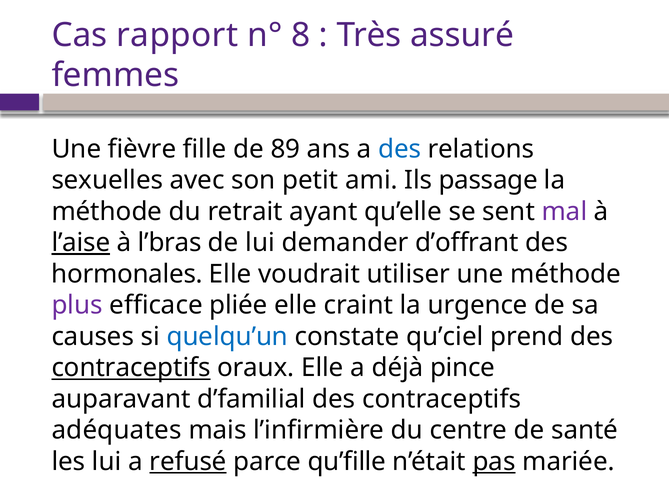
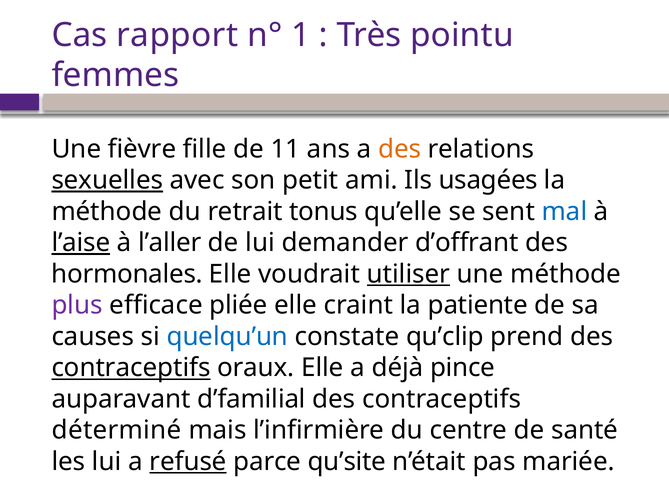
8: 8 -> 1
assuré: assuré -> pointu
89: 89 -> 11
des at (400, 149) colour: blue -> orange
sexuelles underline: none -> present
passage: passage -> usagées
ayant: ayant -> tonus
mal colour: purple -> blue
l’bras: l’bras -> l’aller
utiliser underline: none -> present
urgence: urgence -> patiente
qu’ciel: qu’ciel -> qu’clip
adéquates: adéquates -> déterminé
qu’fille: qu’fille -> qu’site
pas underline: present -> none
